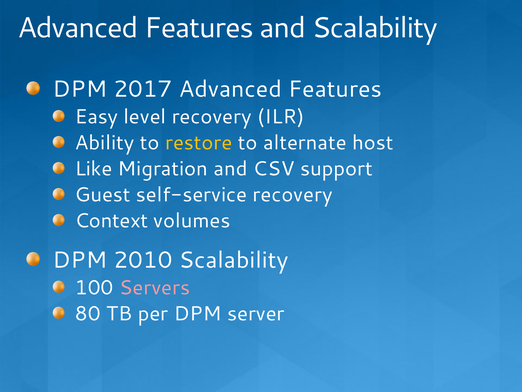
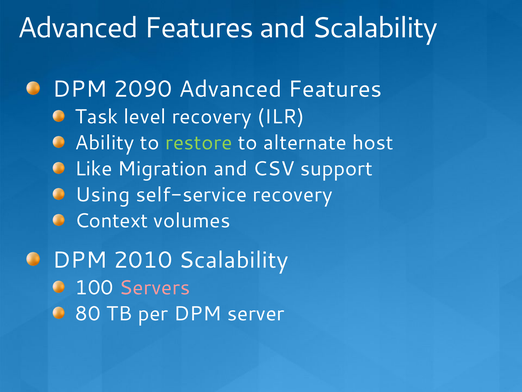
2017: 2017 -> 2090
Easy: Easy -> Task
restore colour: yellow -> light green
Guest: Guest -> Using
